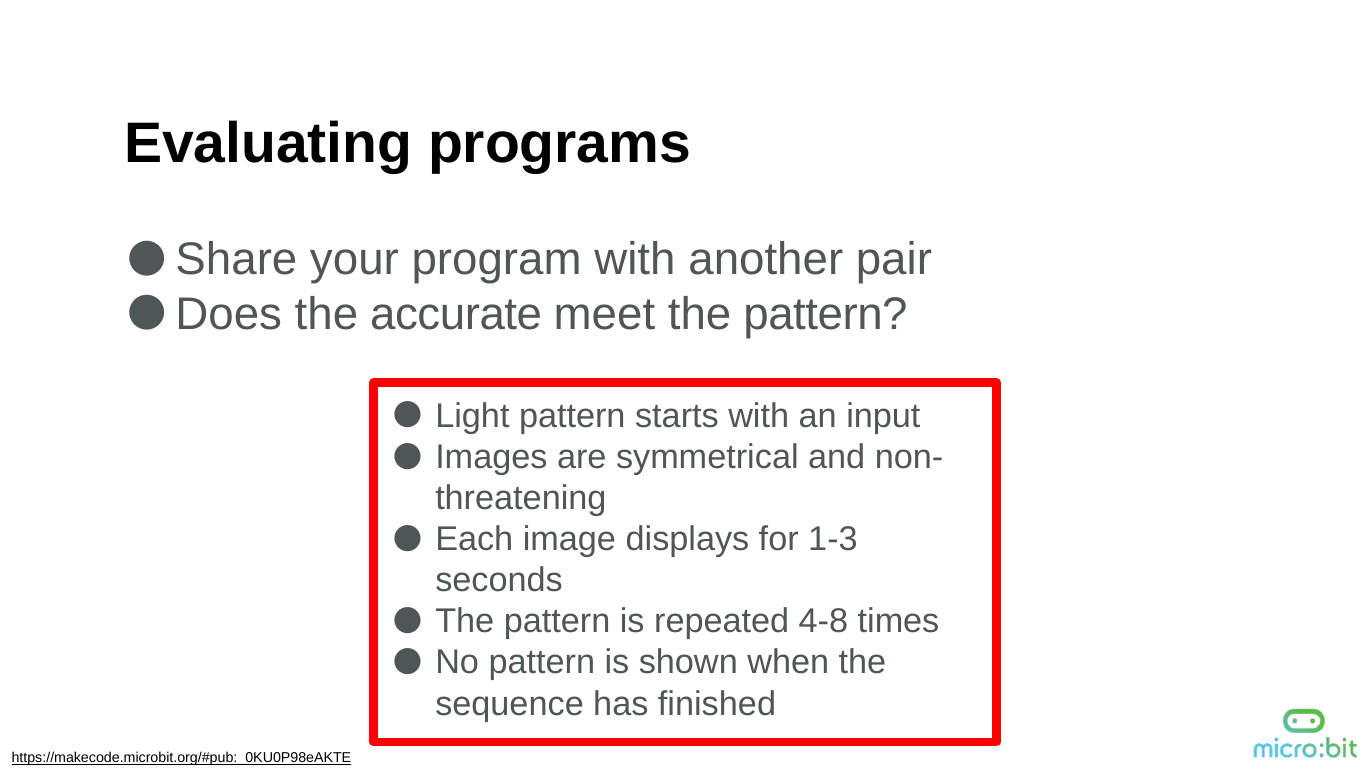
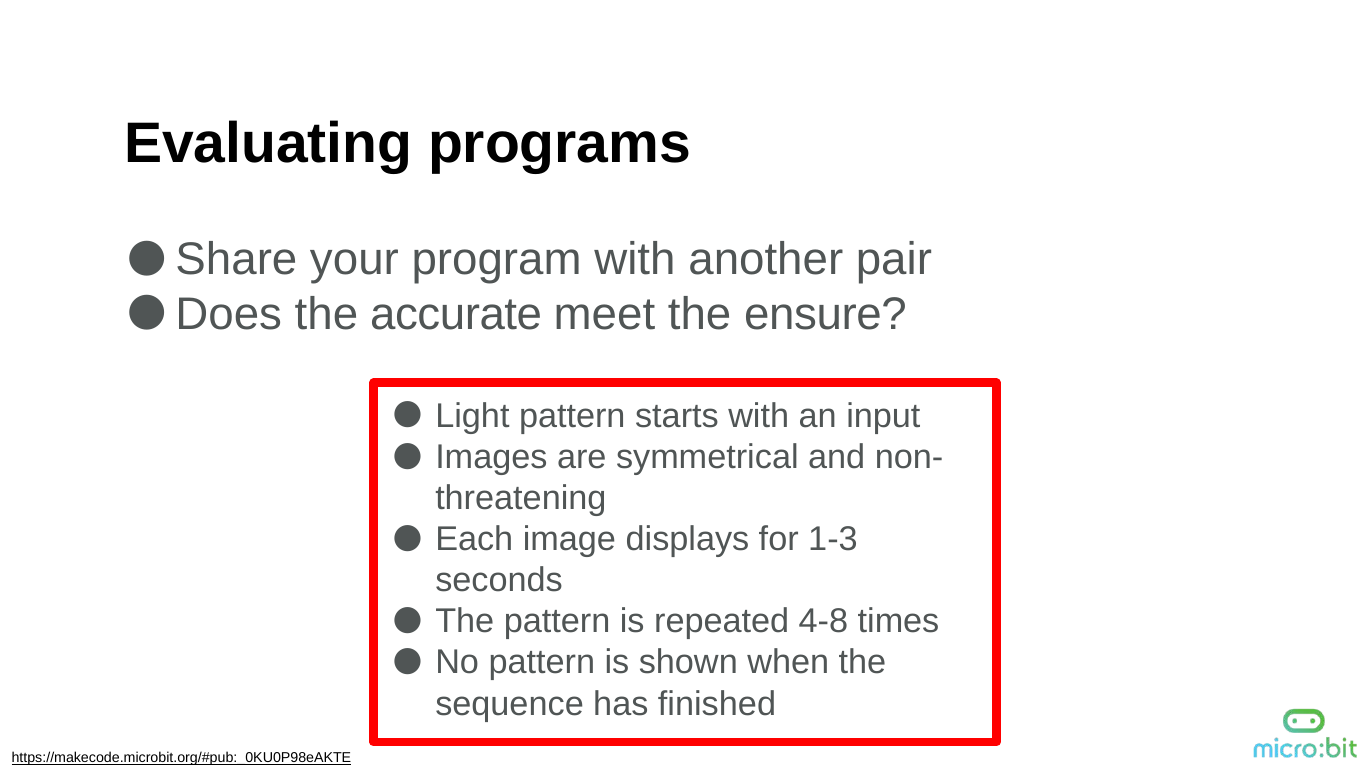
meet the pattern: pattern -> ensure
